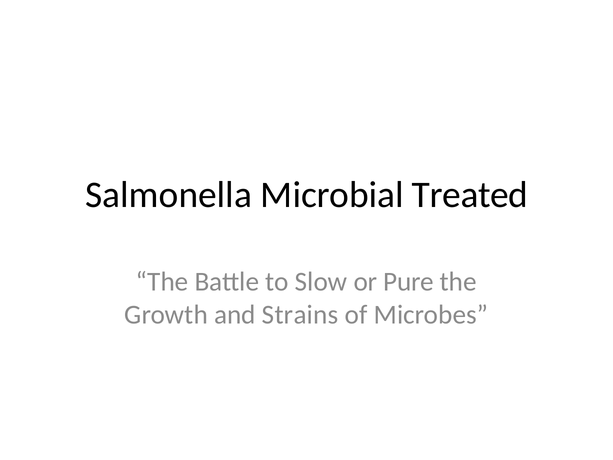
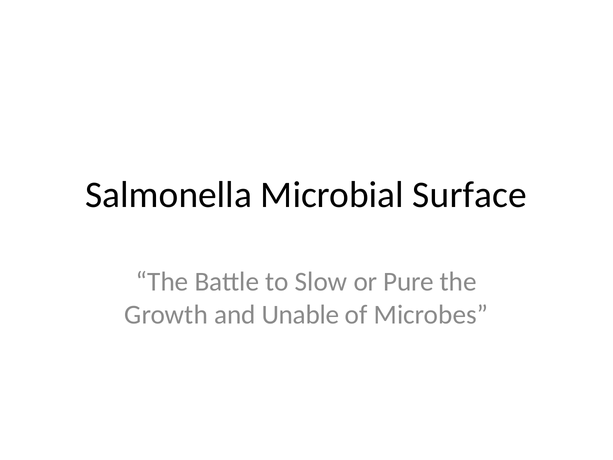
Treated: Treated -> Surface
Strains: Strains -> Unable
